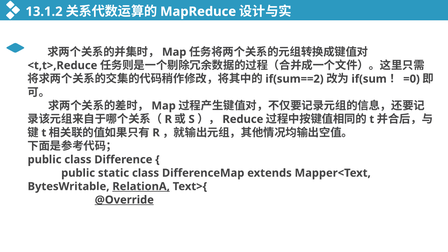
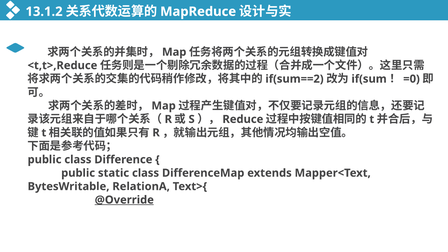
RelationA underline: present -> none
